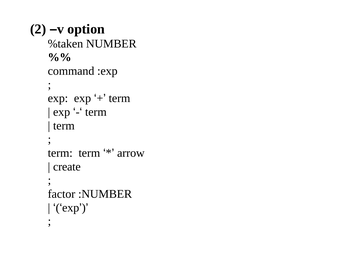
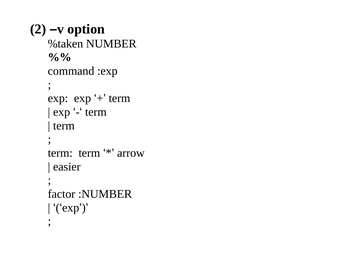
create: create -> easier
